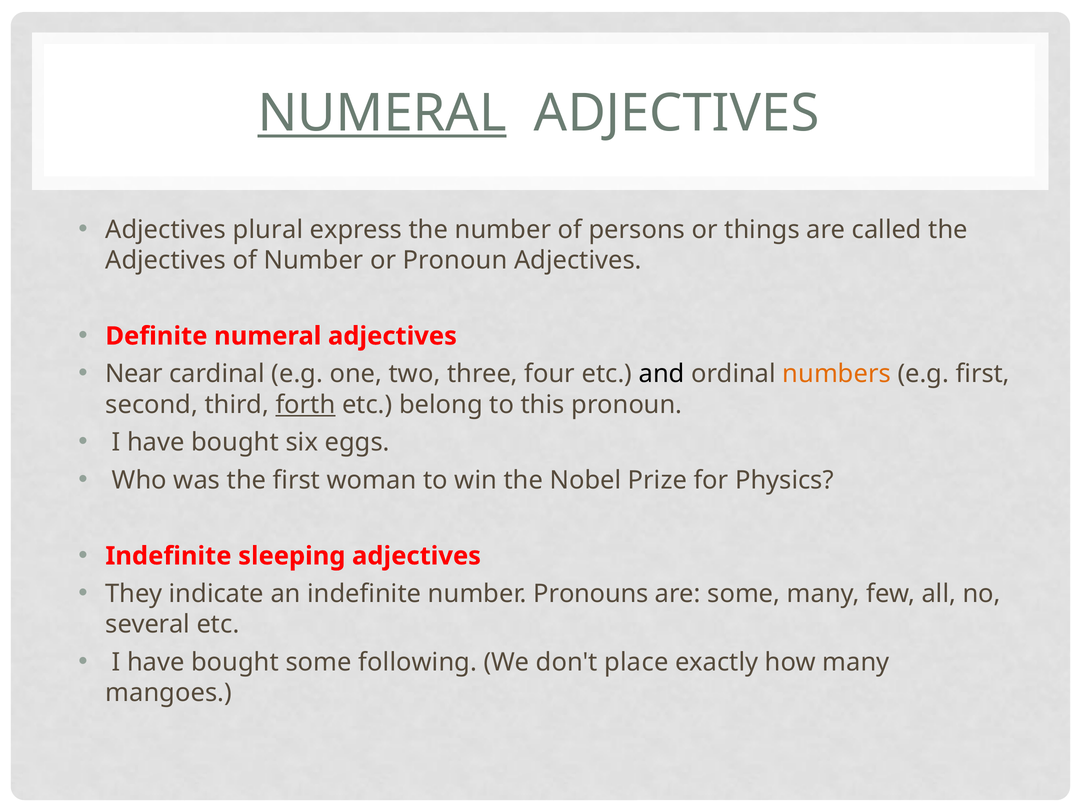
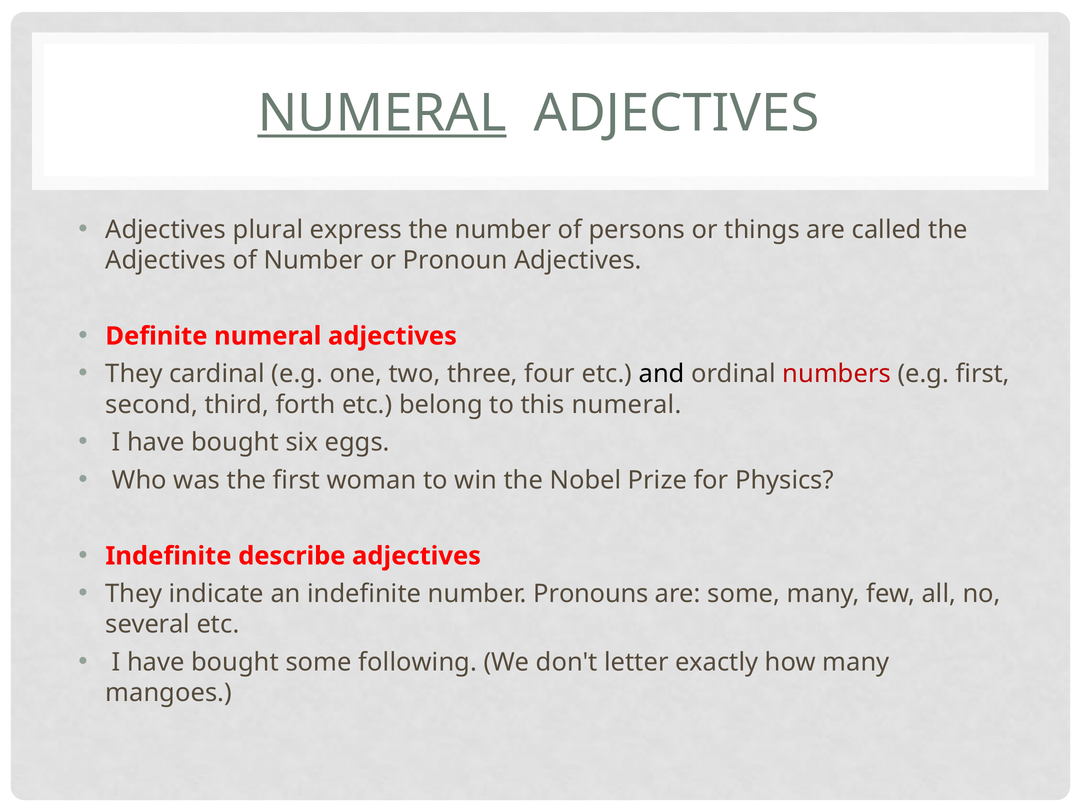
Near at (134, 374): Near -> They
numbers colour: orange -> red
forth underline: present -> none
this pronoun: pronoun -> numeral
sleeping: sleeping -> describe
place: place -> letter
